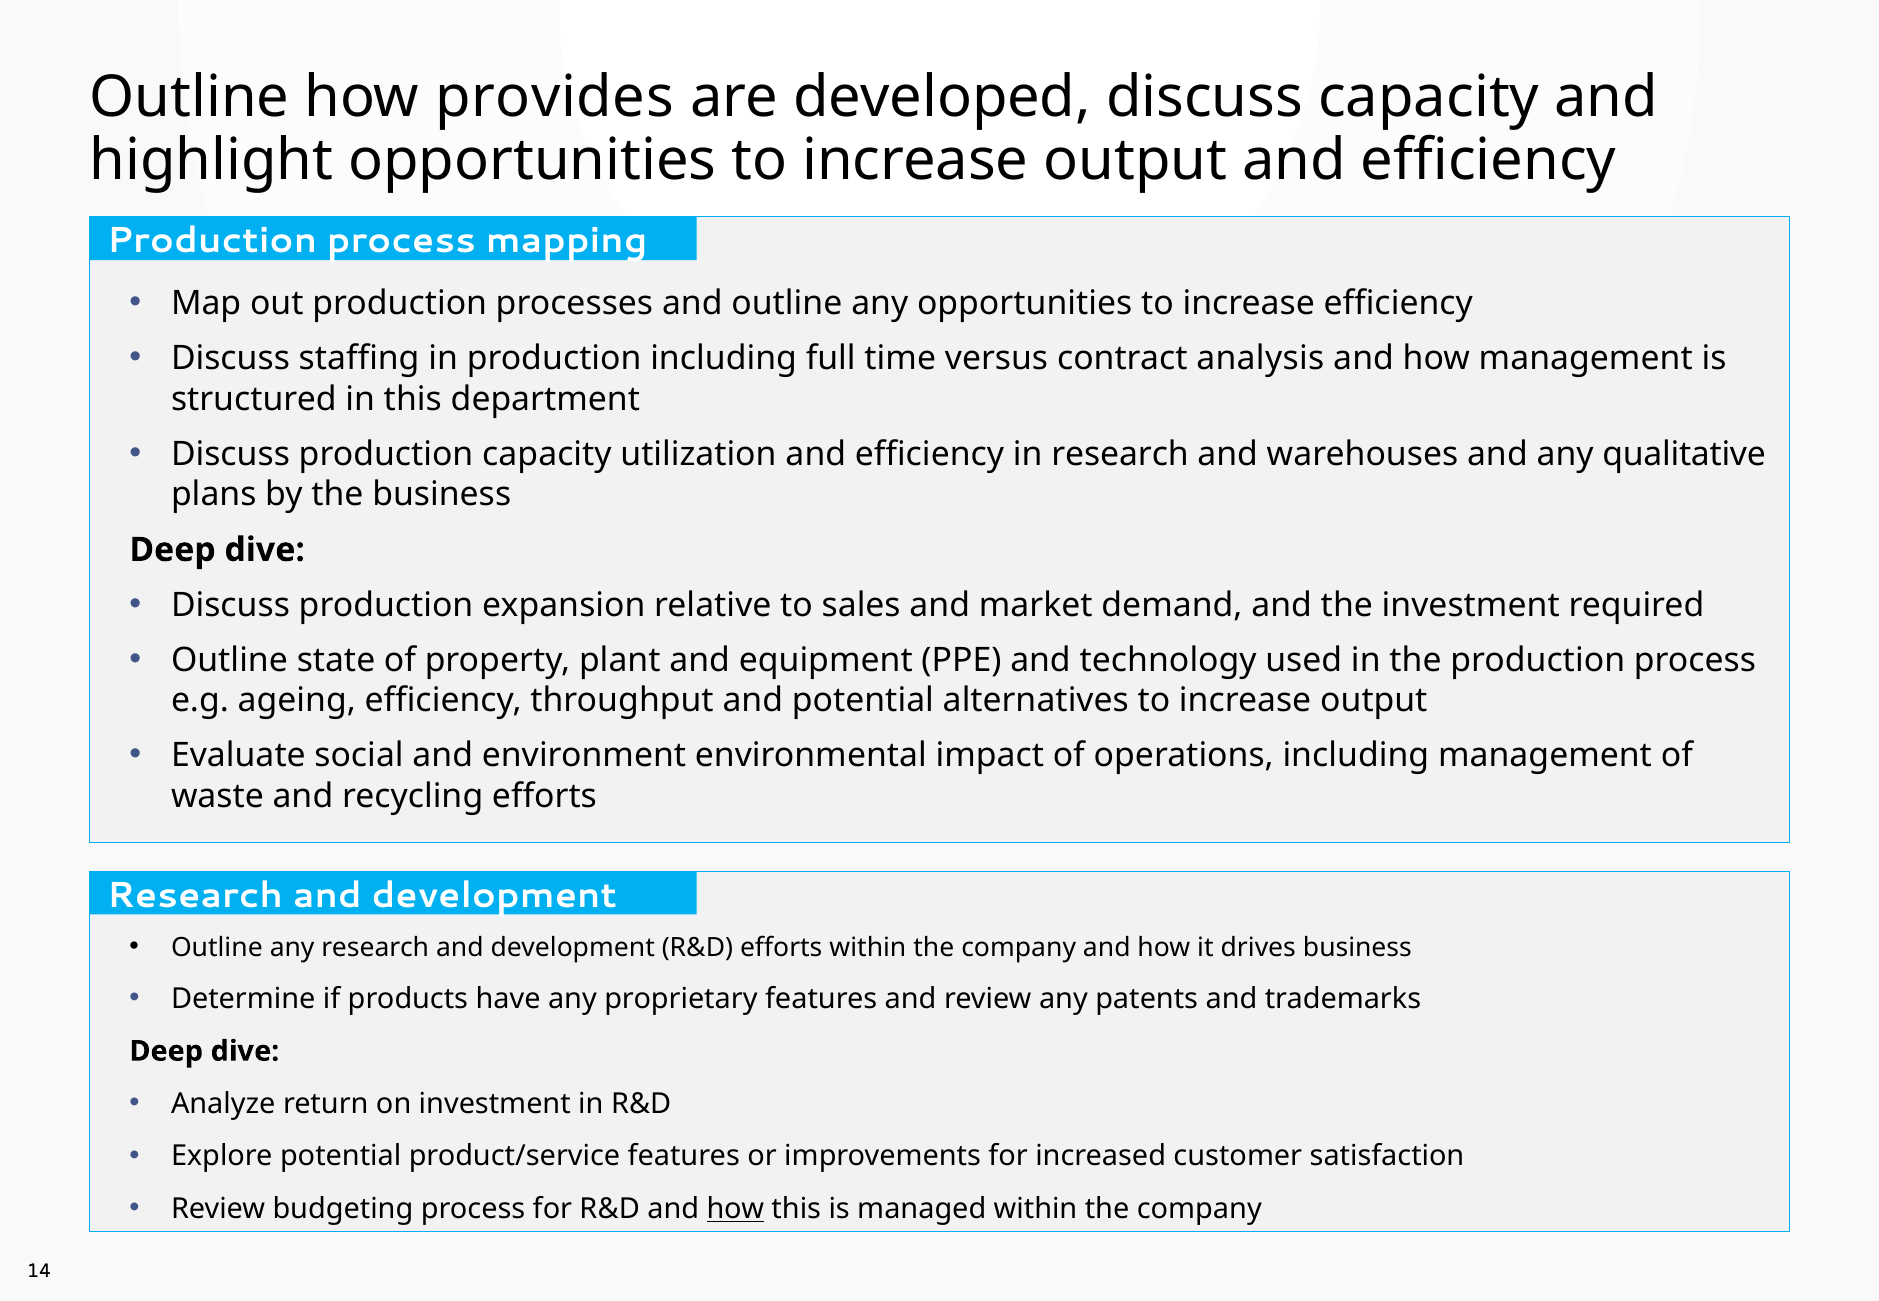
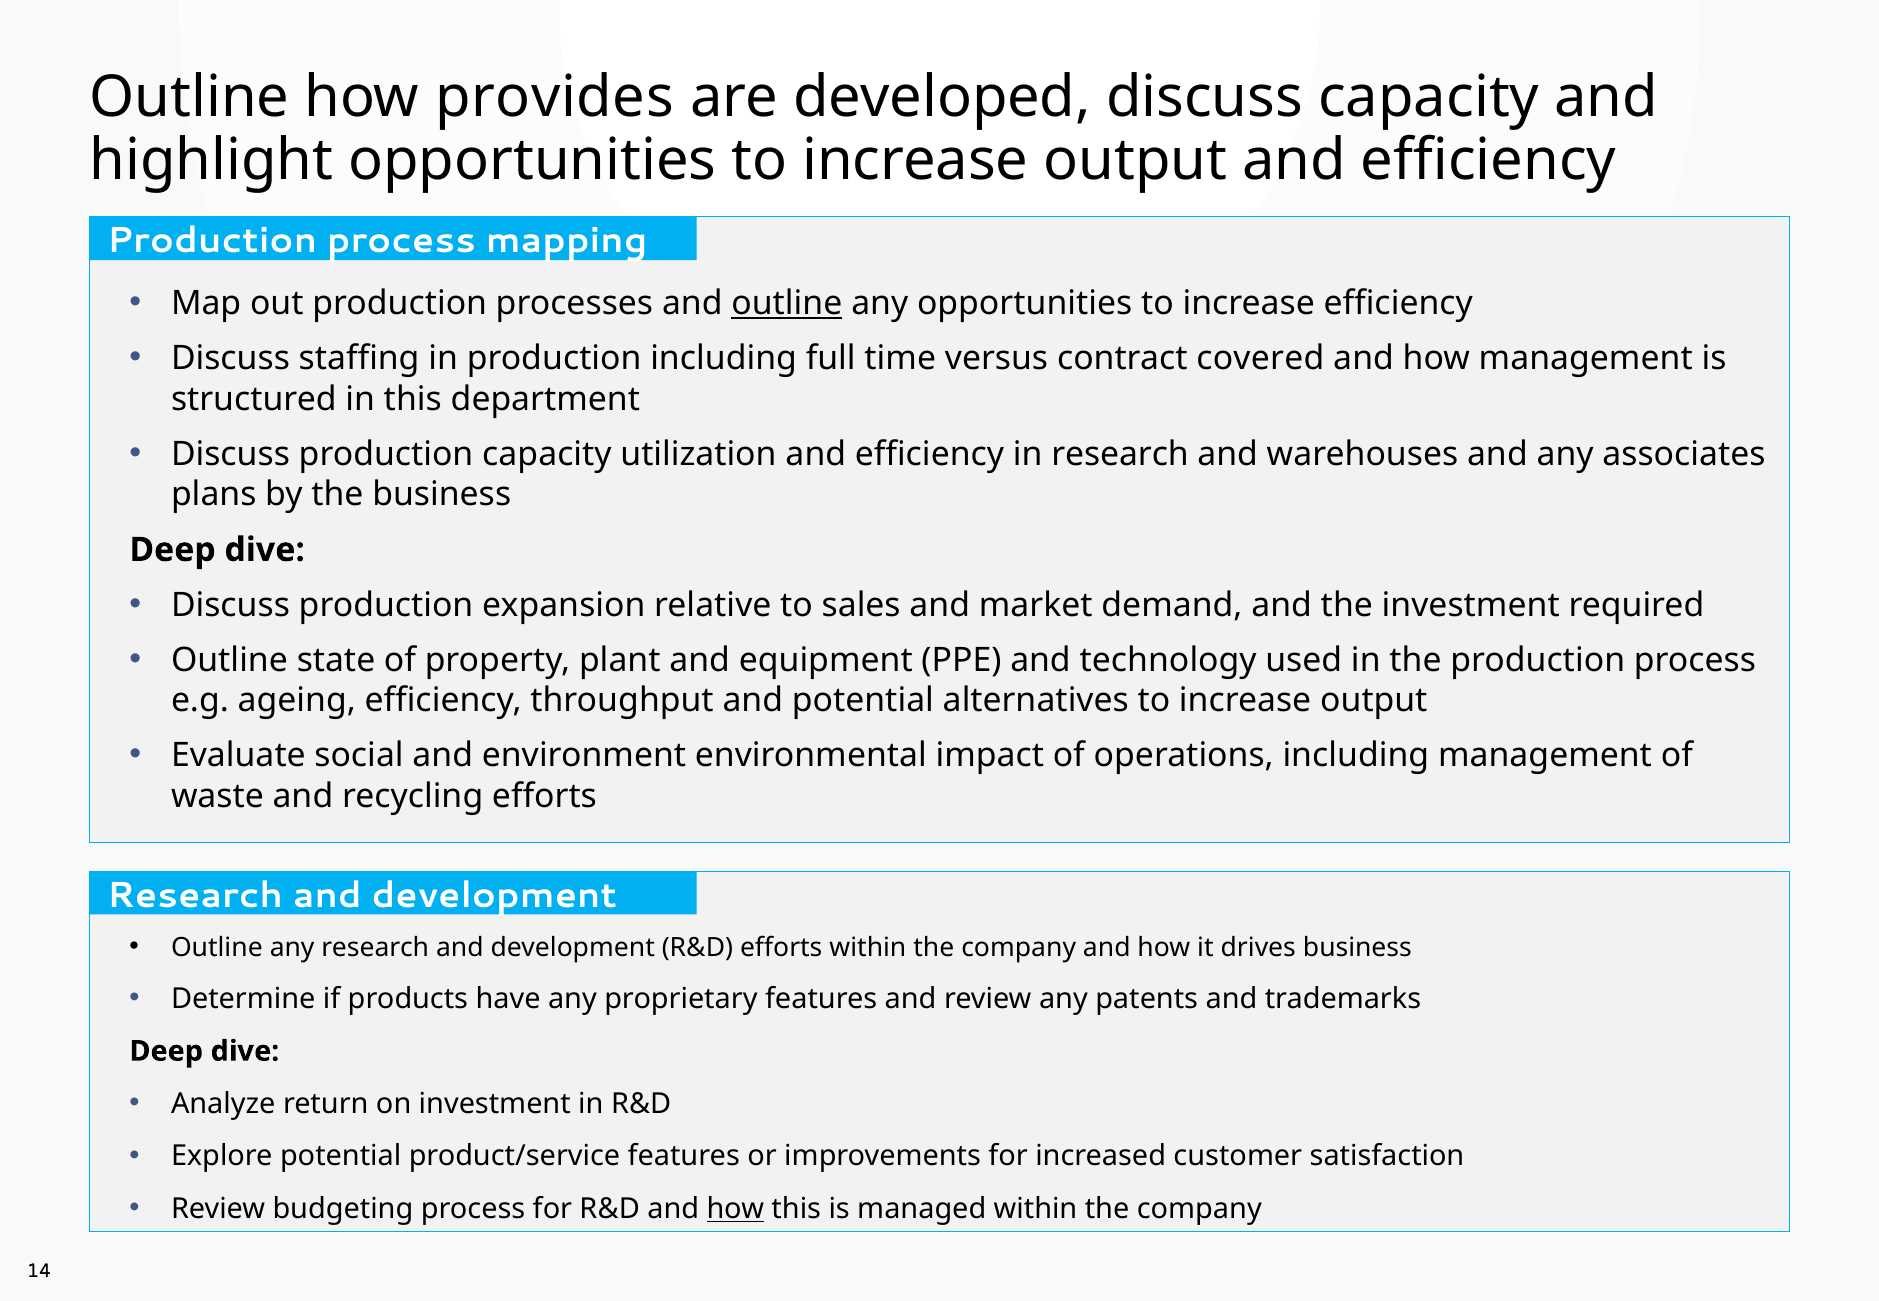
outline at (787, 304) underline: none -> present
analysis: analysis -> covered
qualitative: qualitative -> associates
